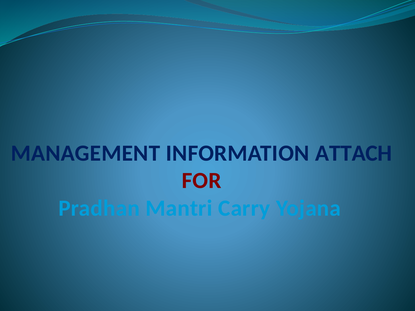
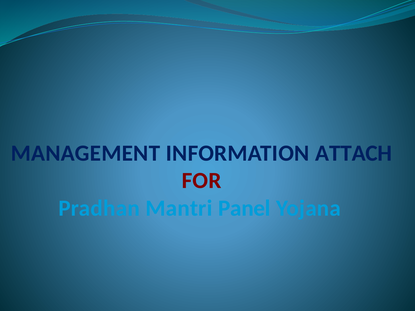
Carry: Carry -> Panel
